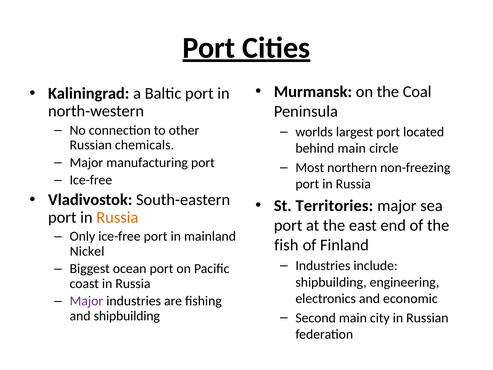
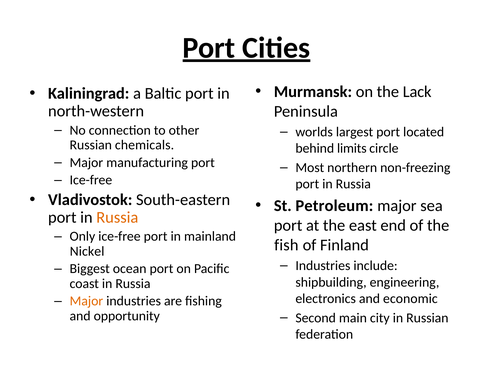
Coal: Coal -> Lack
behind main: main -> limits
Territories: Territories -> Petroleum
Major at (86, 301) colour: purple -> orange
and shipbuilding: shipbuilding -> opportunity
